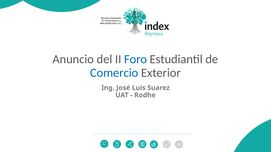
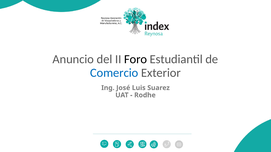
Foro colour: blue -> black
